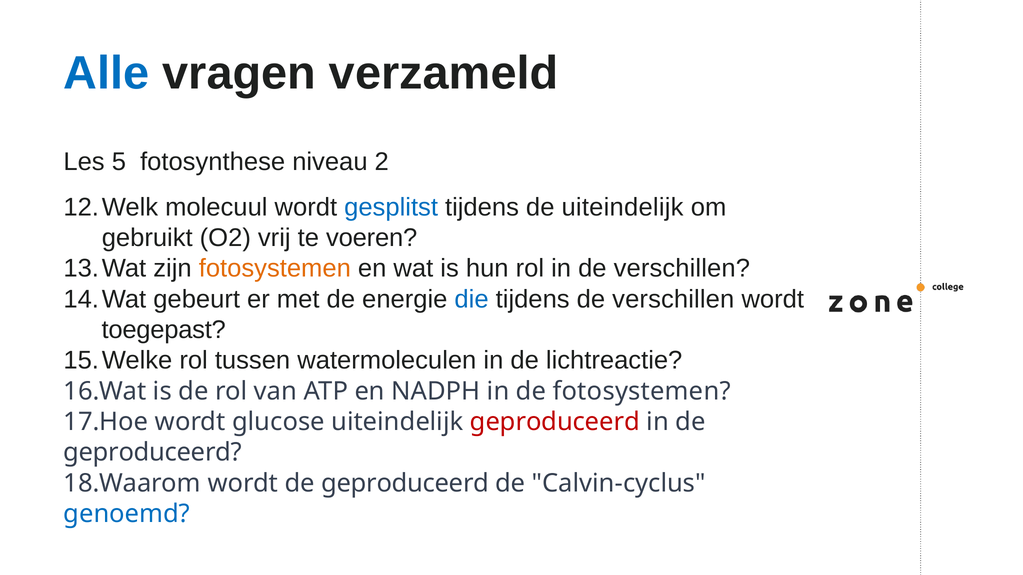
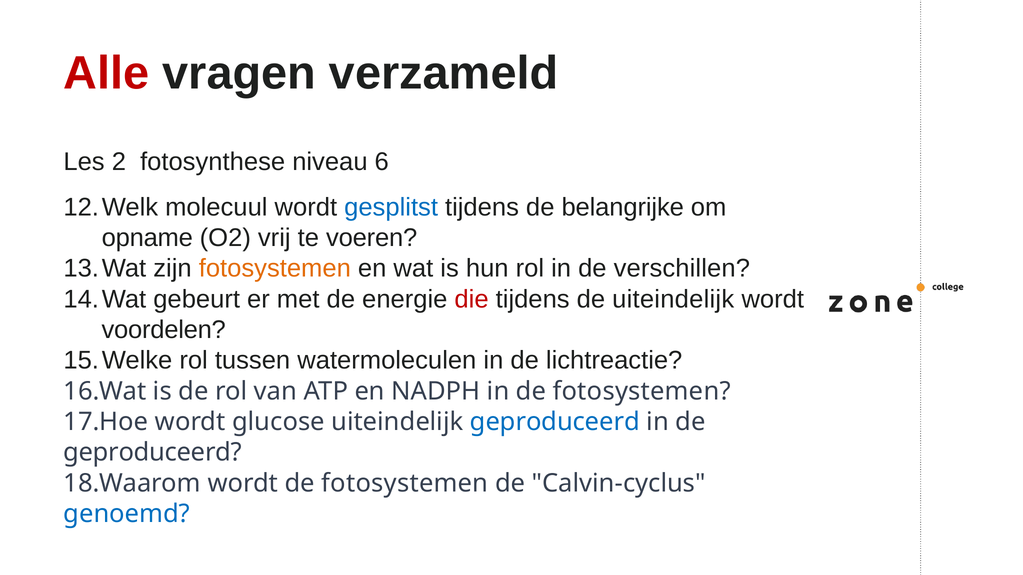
Alle colour: blue -> red
5: 5 -> 2
2: 2 -> 6
de uiteindelijk: uiteindelijk -> belangrijke
gebruikt: gebruikt -> opname
die colour: blue -> red
tijdens de verschillen: verschillen -> uiteindelijk
toegepast: toegepast -> voordelen
geproduceerd at (555, 422) colour: red -> blue
wordt de geproduceerd: geproduceerd -> fotosystemen
